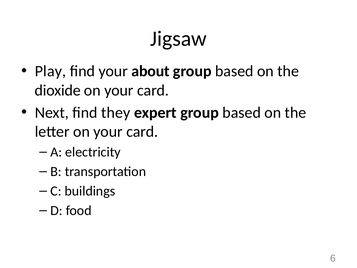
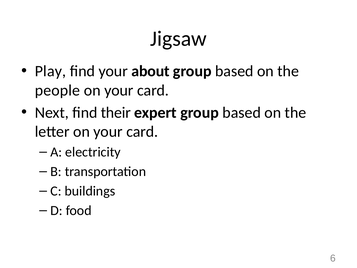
dioxide: dioxide -> people
they: they -> their
